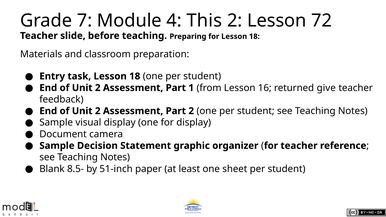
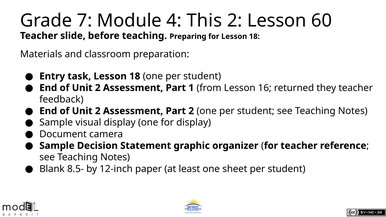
72: 72 -> 60
give: give -> they
51-inch: 51-inch -> 12-inch
